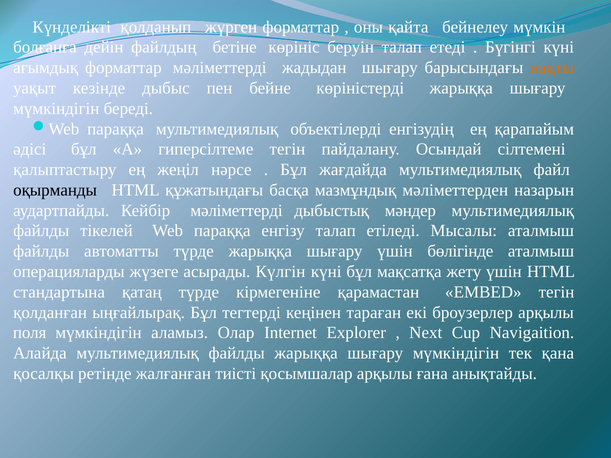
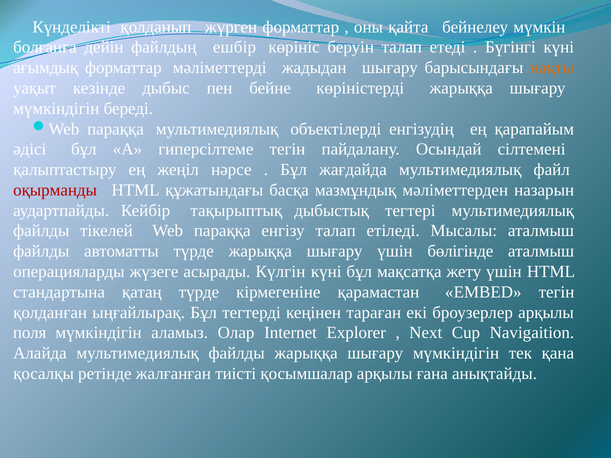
бетіне: бетіне -> ешбір
оқырманды colour: black -> red
Кейбір мәліметтерді: мәліметтерді -> тақырыптық
мәндер: мәндер -> тегтері
